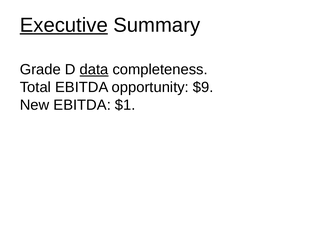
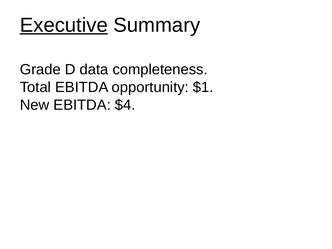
data underline: present -> none
$9: $9 -> $1
$1: $1 -> $4
